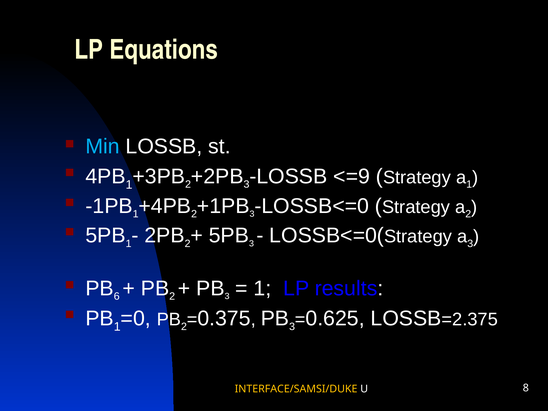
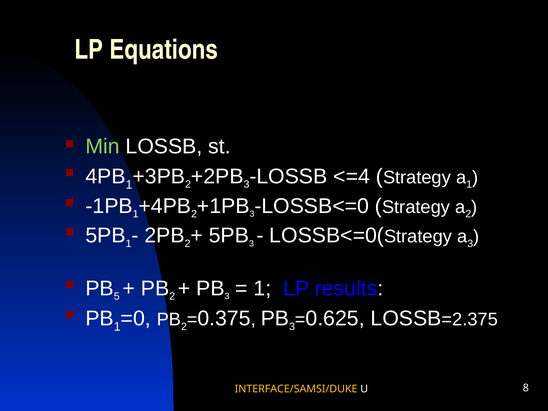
Min colour: light blue -> light green
<=9: <=9 -> <=4
6: 6 -> 5
